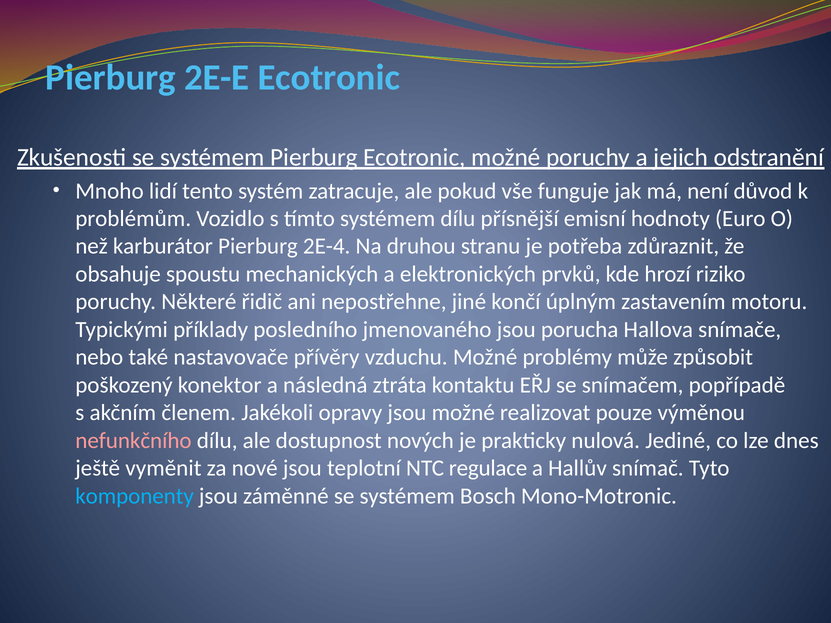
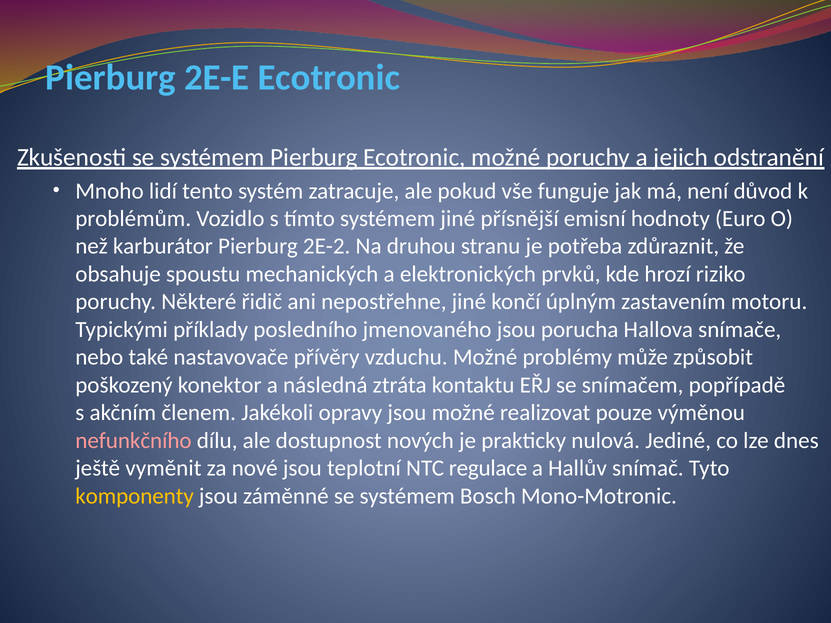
systémem dílu: dílu -> jiné
2E-4: 2E-4 -> 2E-2
komponenty colour: light blue -> yellow
